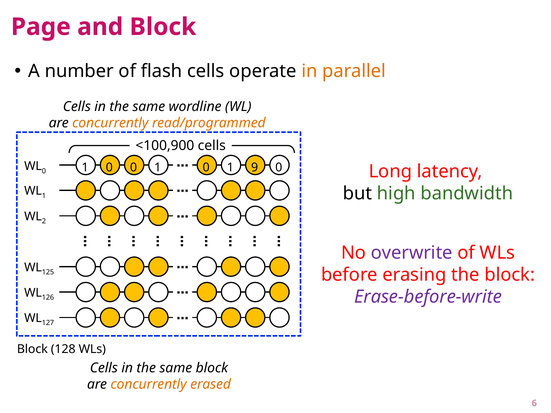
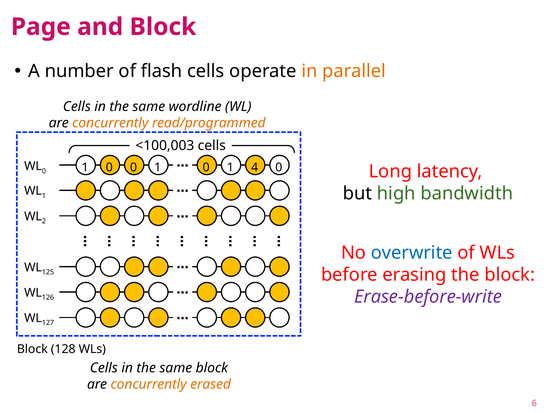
<100,900: <100,900 -> <100,003
9: 9 -> 4
overwrite colour: purple -> blue
